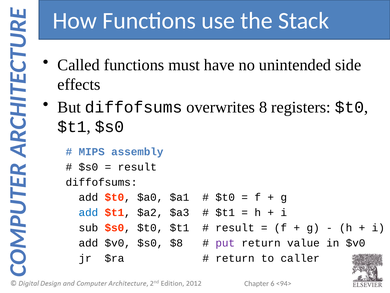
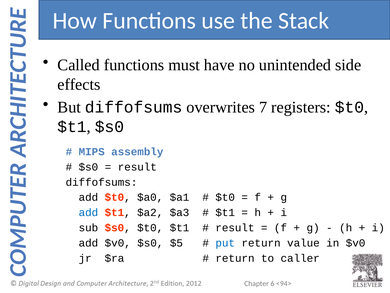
8: 8 -> 7
$8: $8 -> $5
put colour: purple -> blue
